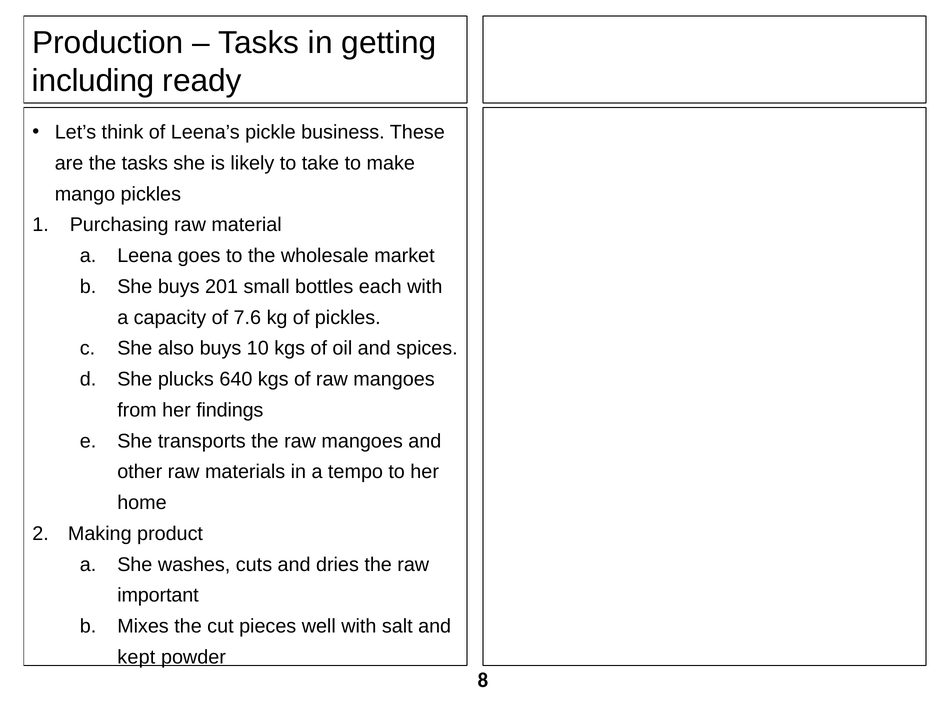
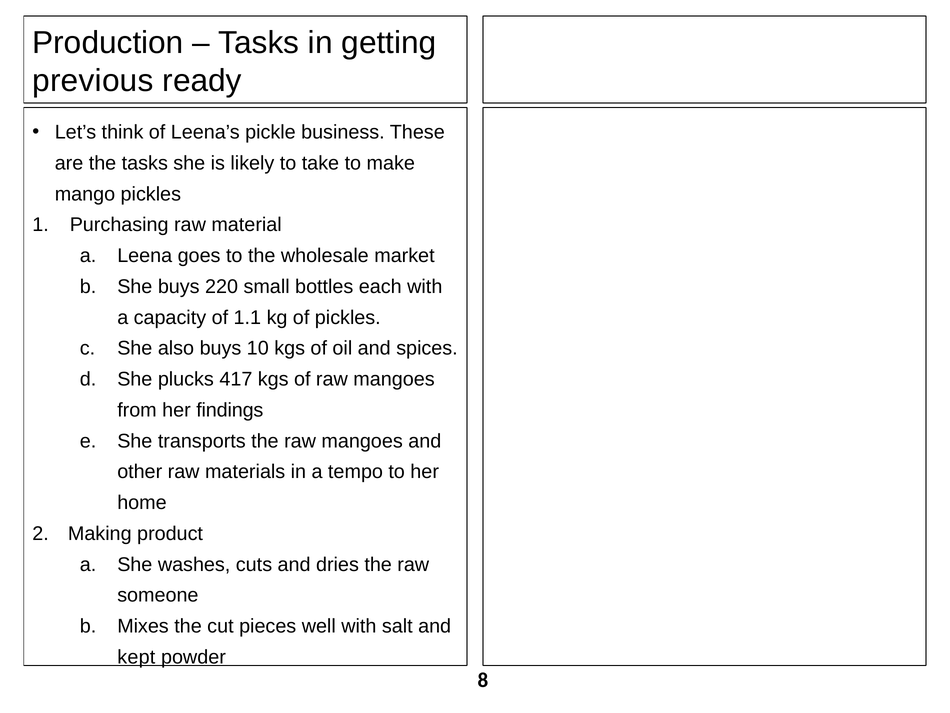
including: including -> previous
201: 201 -> 220
7.6: 7.6 -> 1.1
640: 640 -> 417
important: important -> someone
